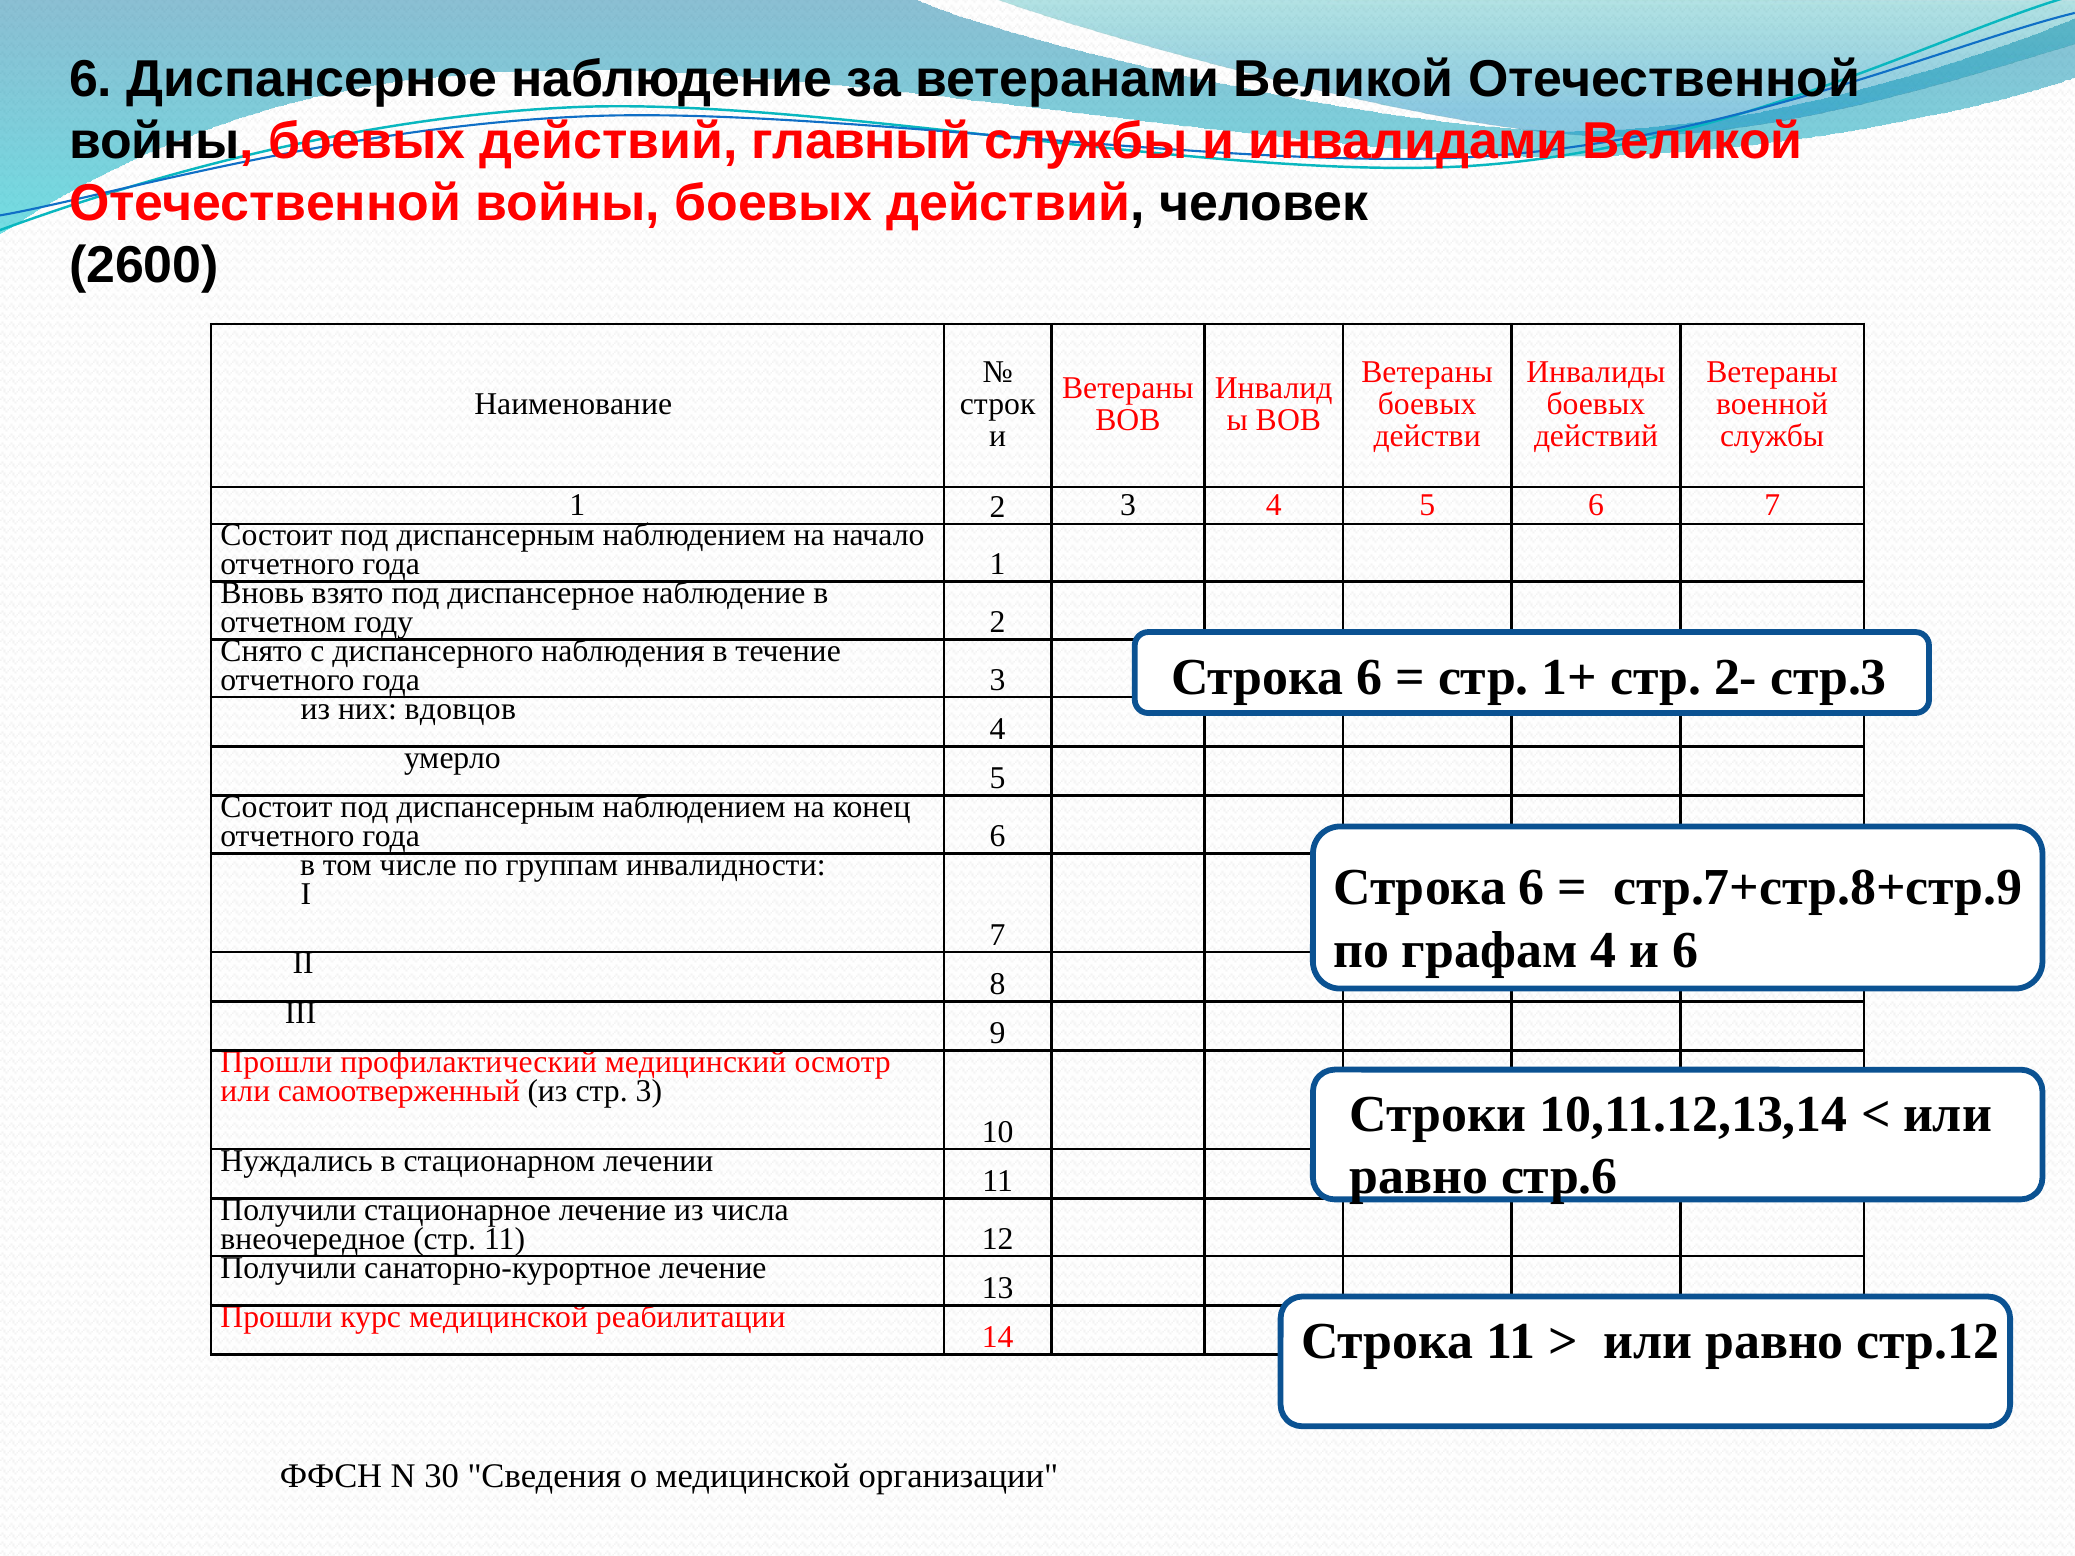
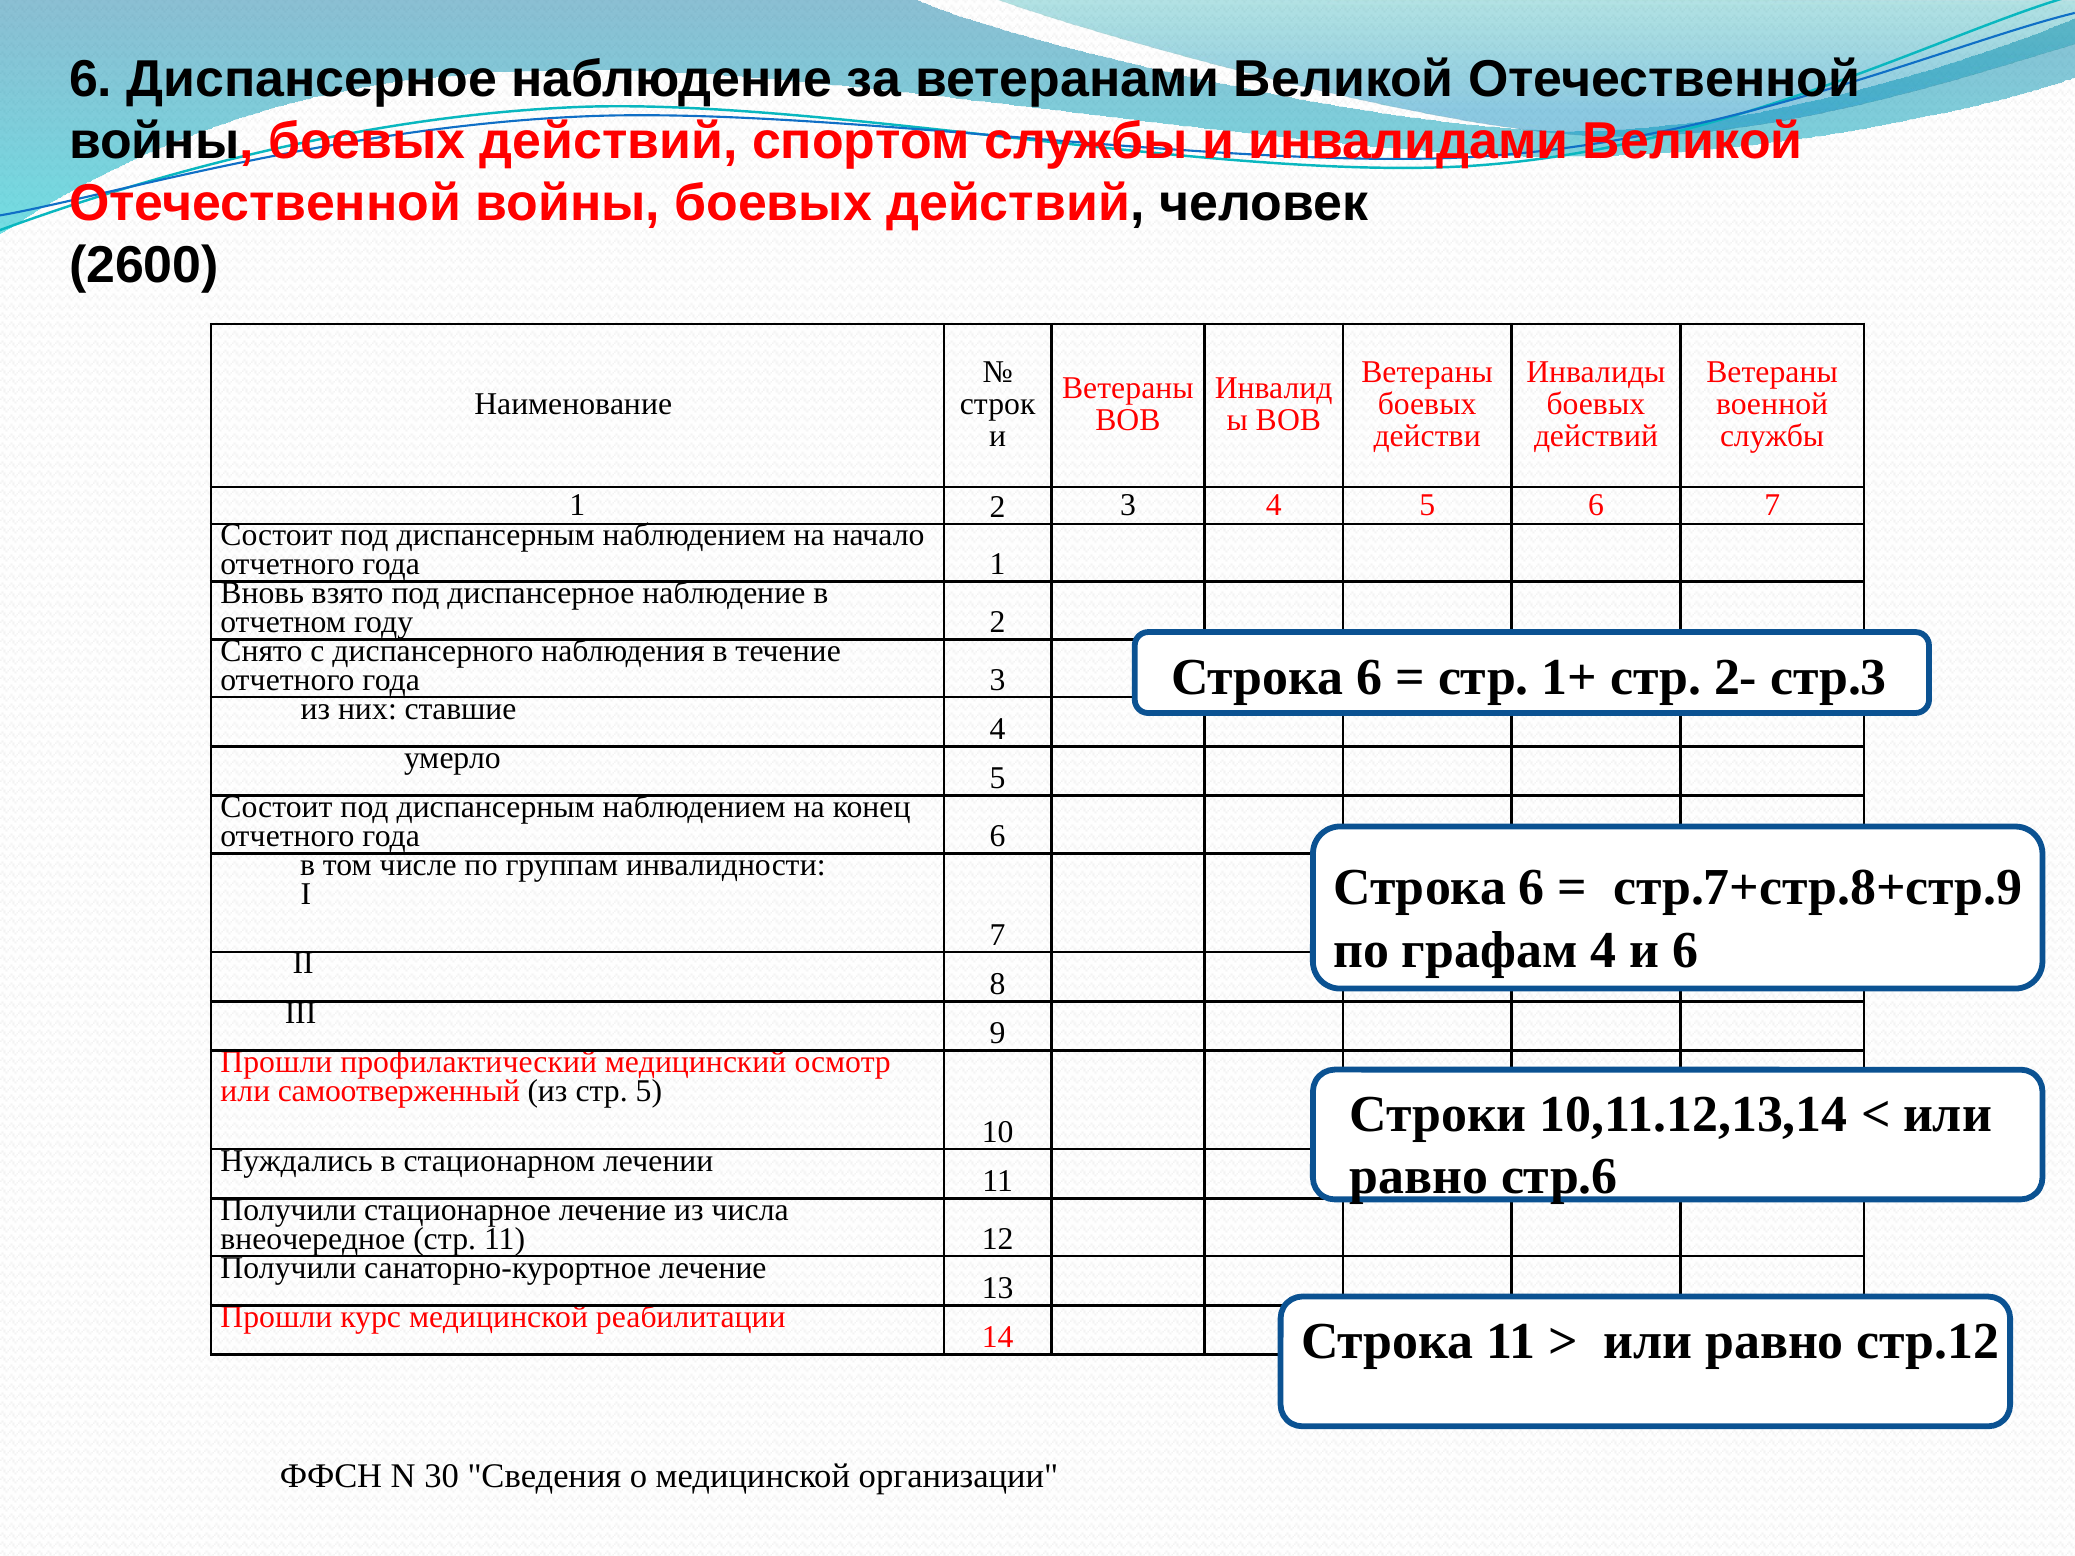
главный: главный -> спортом
вдовцов: вдовцов -> ставшие
стр 3: 3 -> 5
